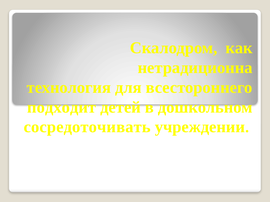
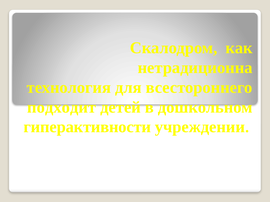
сосредоточивать: сосредоточивать -> гиперактивности
